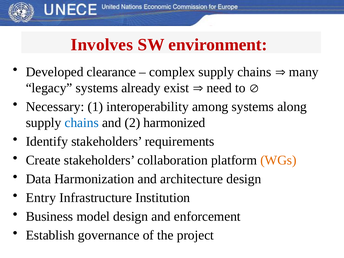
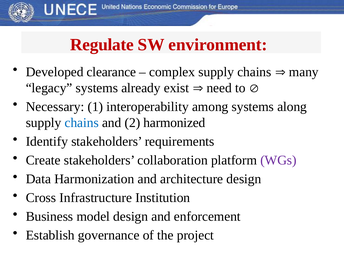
Involves: Involves -> Regulate
WGs colour: orange -> purple
Entry: Entry -> Cross
